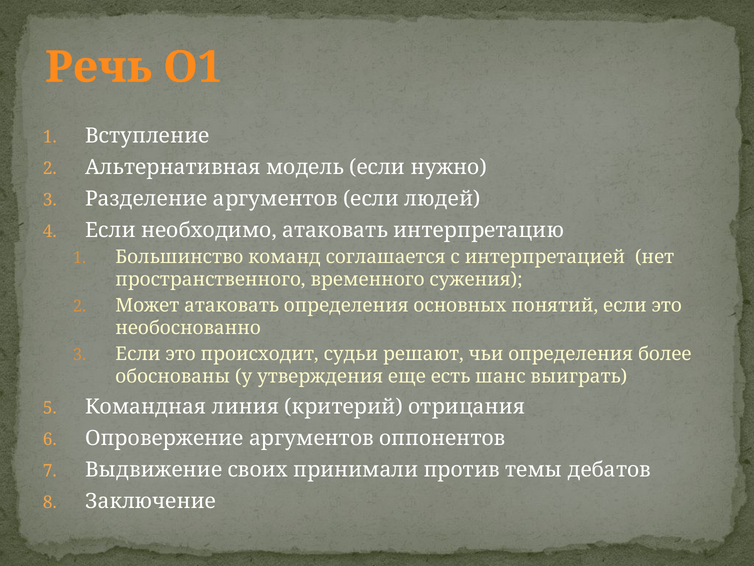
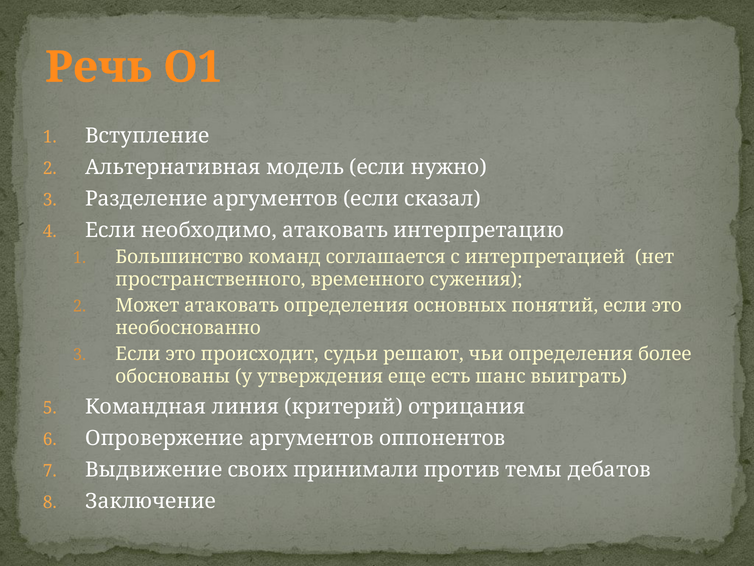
людей: людей -> сказал
